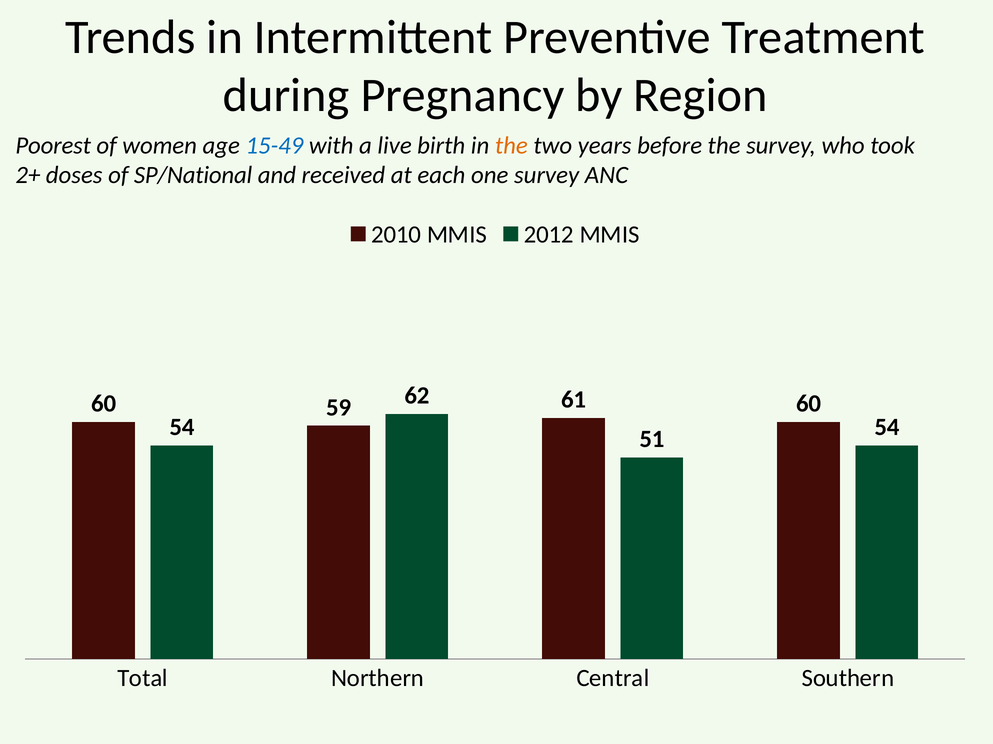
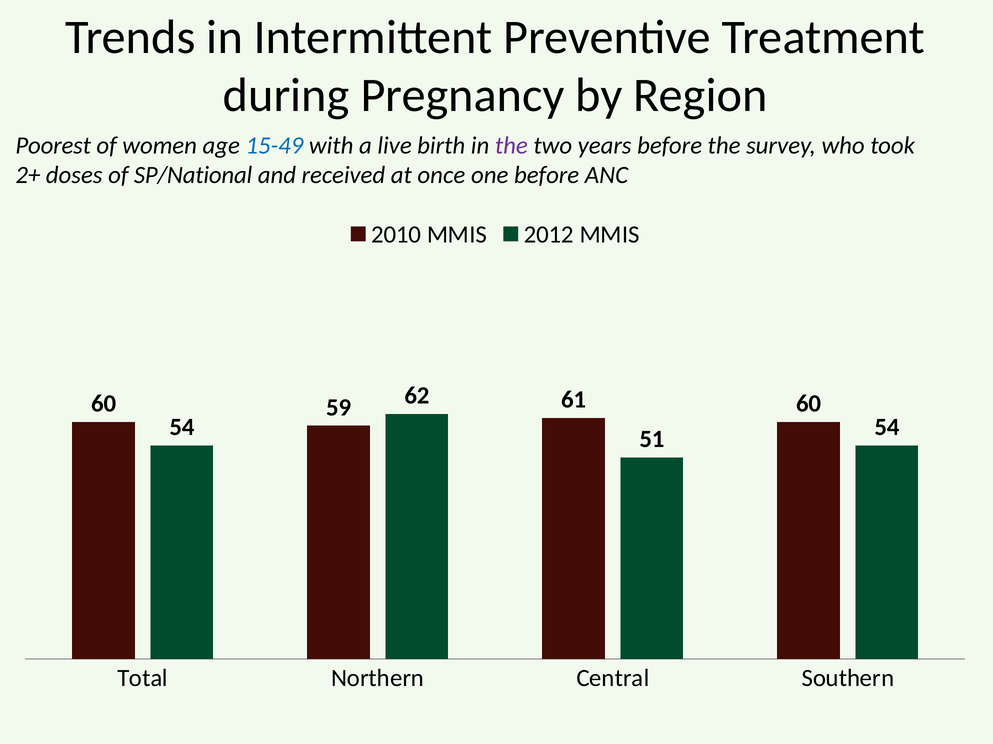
the at (511, 146) colour: orange -> purple
each: each -> once
one survey: survey -> before
